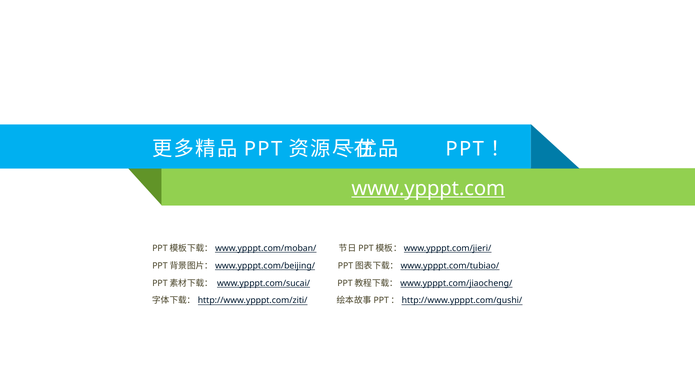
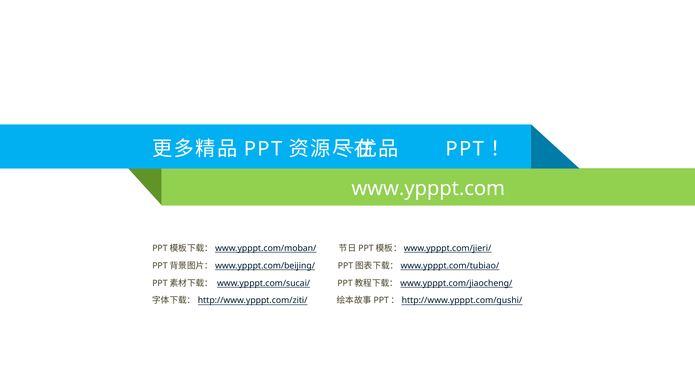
www.ypppt.com underline: present -> none
